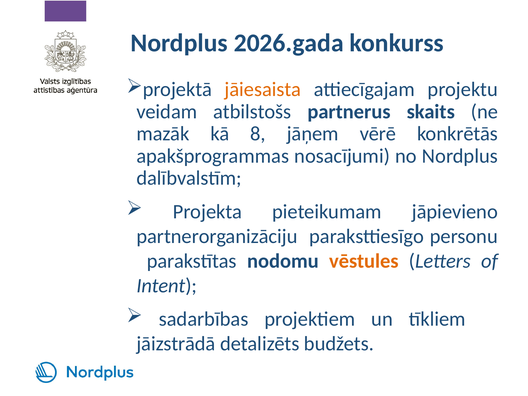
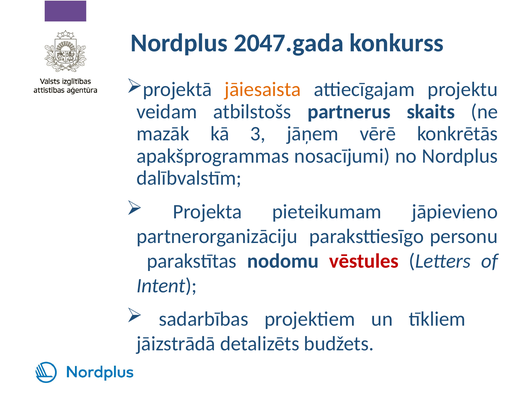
2026.gada: 2026.gada -> 2047.gada
8: 8 -> 3
vēstules colour: orange -> red
